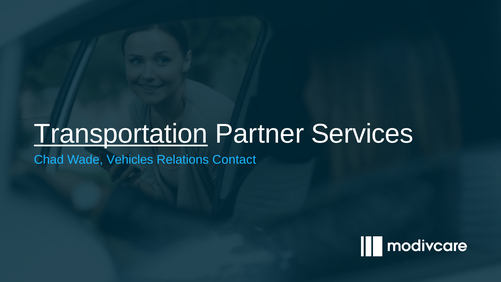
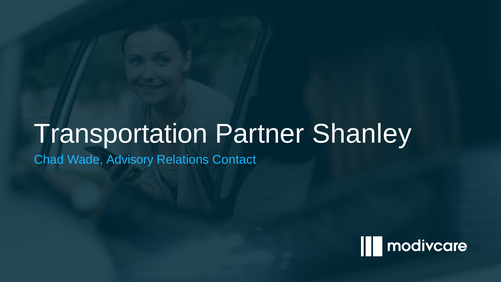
Transportation underline: present -> none
Services: Services -> Shanley
Vehicles: Vehicles -> Advisory
